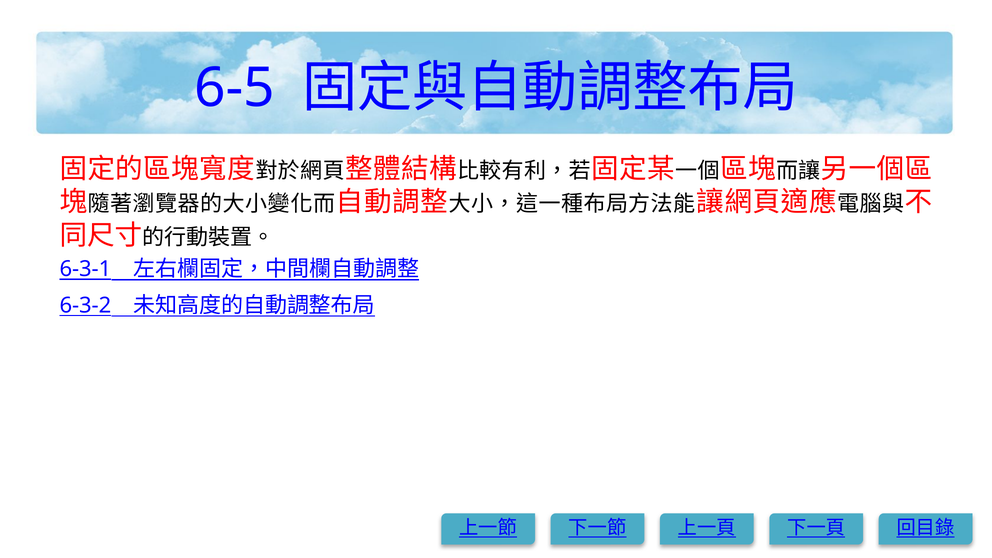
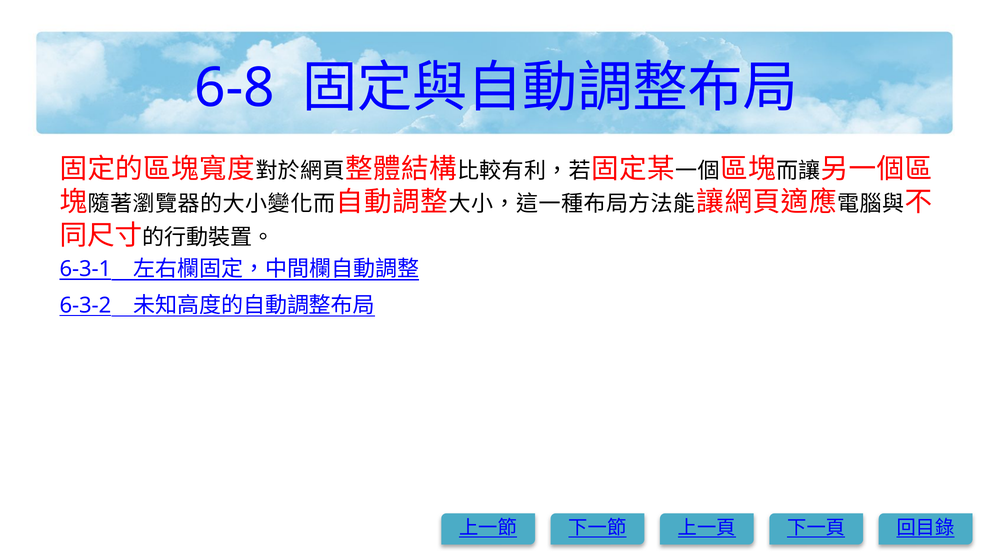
6-5: 6-5 -> 6-8
